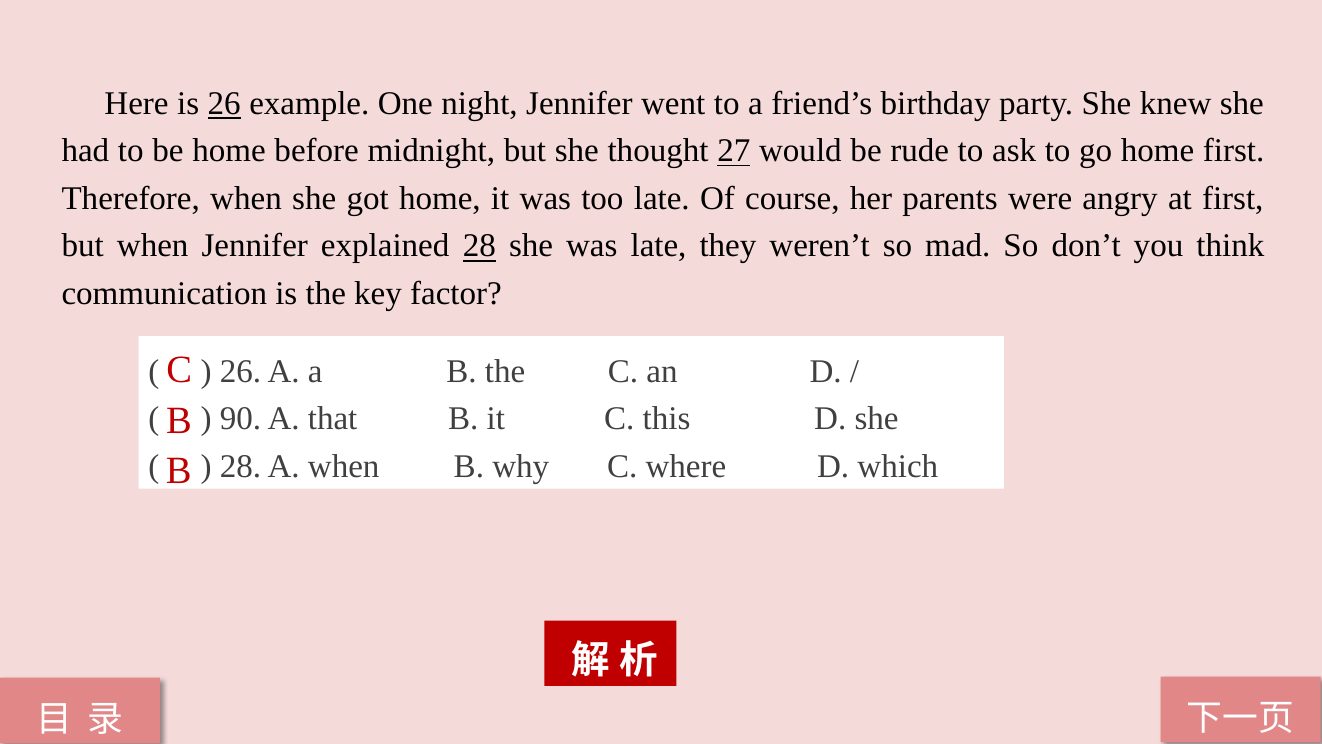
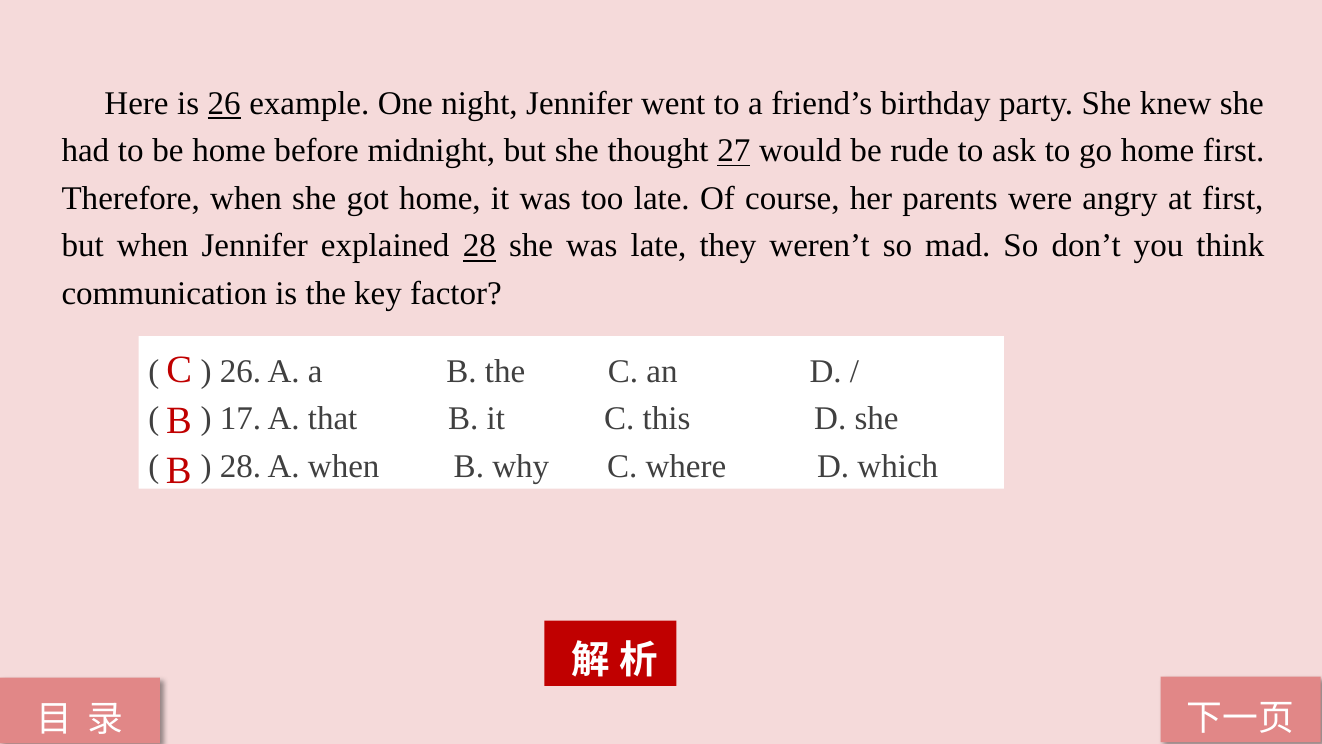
90: 90 -> 17
